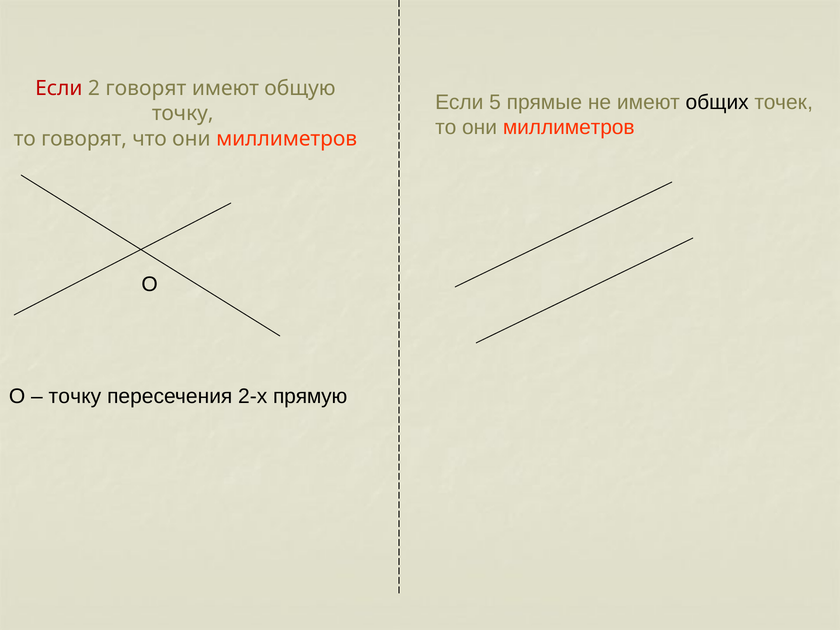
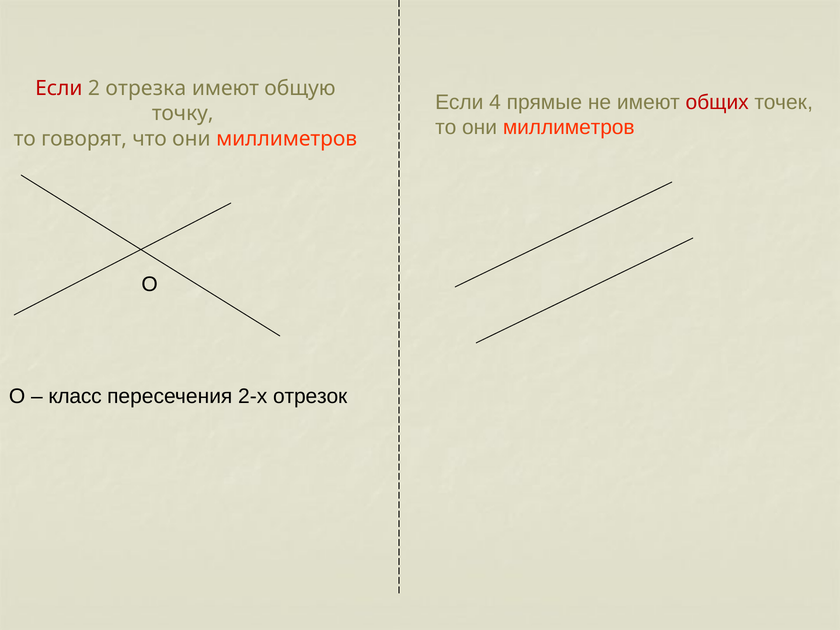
2 говорят: говорят -> отрезка
5: 5 -> 4
общих colour: black -> red
точку at (75, 396): точку -> класс
прямую: прямую -> отрезок
